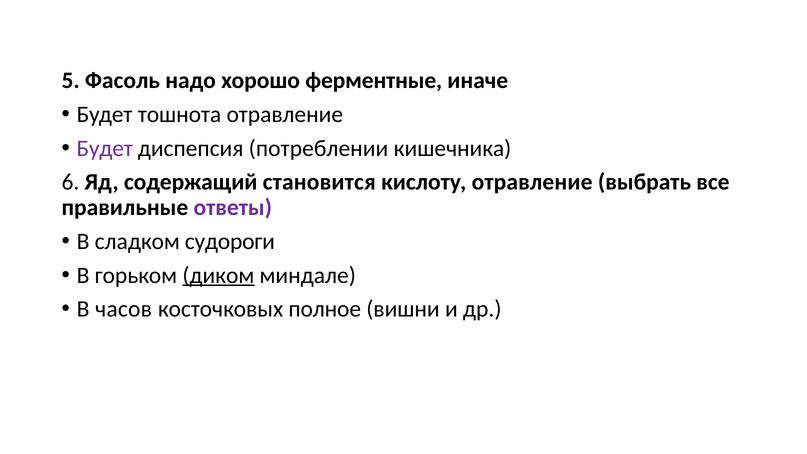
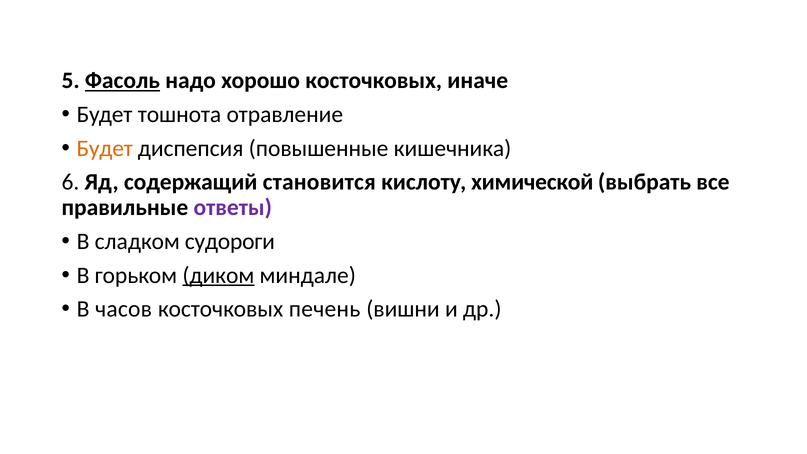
Фасоль underline: none -> present
хорошо ферментные: ферментные -> косточковых
Будет at (105, 148) colour: purple -> orange
потреблении: потреблении -> повышенные
кислоту отравление: отравление -> химической
полное: полное -> печень
